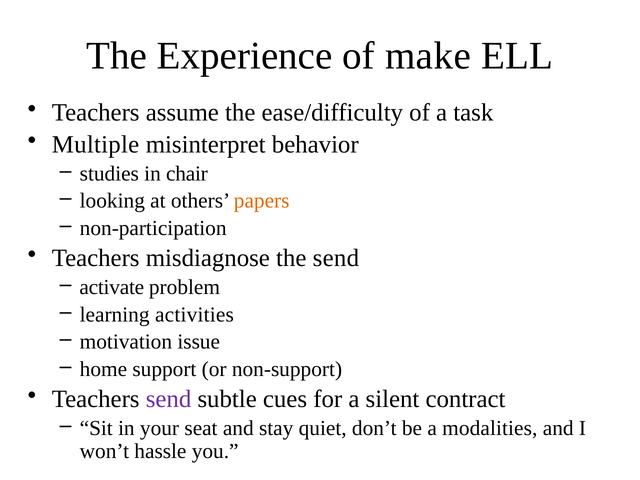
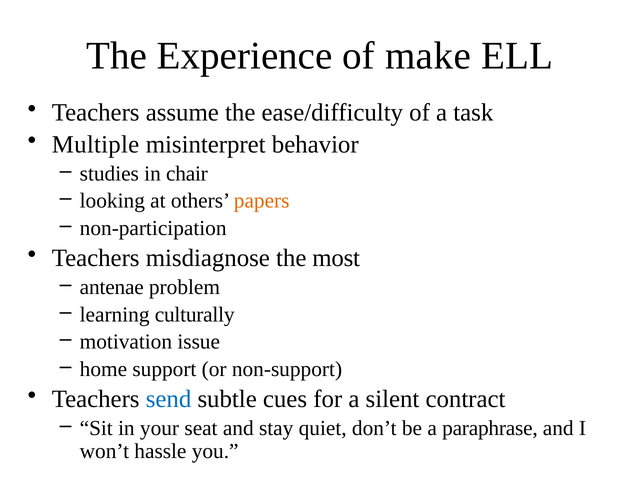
the send: send -> most
activate: activate -> antenae
activities: activities -> culturally
send at (169, 399) colour: purple -> blue
modalities: modalities -> paraphrase
